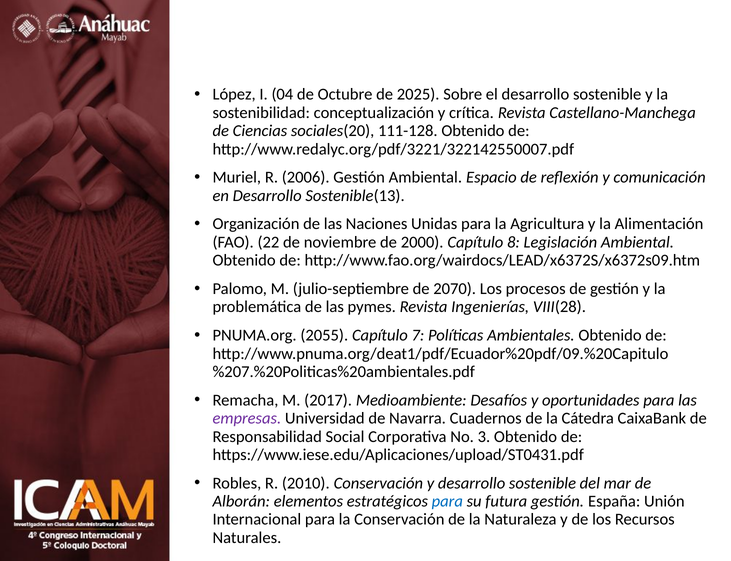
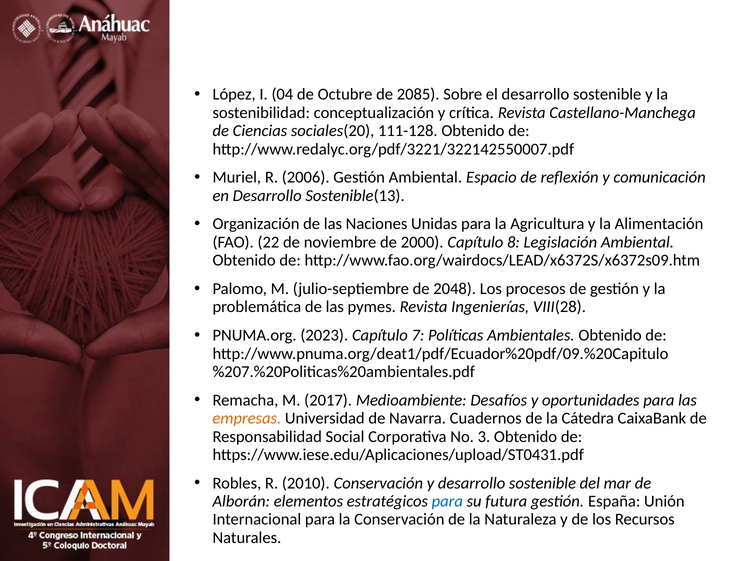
2025: 2025 -> 2085
2070: 2070 -> 2048
2055: 2055 -> 2023
empresas colour: purple -> orange
